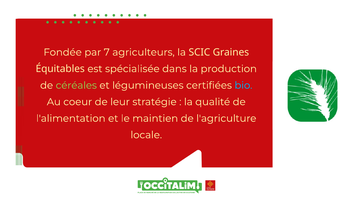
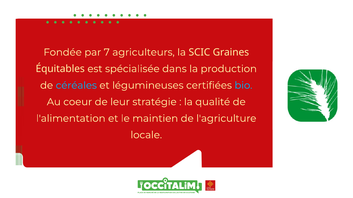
céréales colour: light green -> light blue
